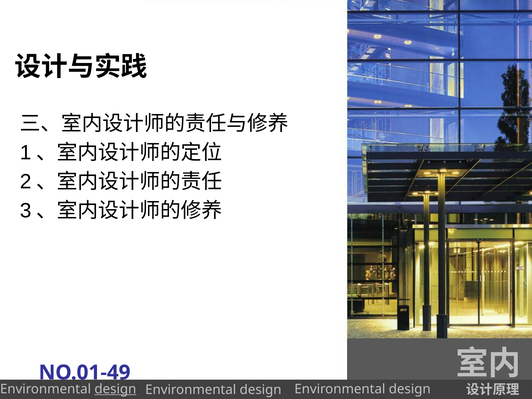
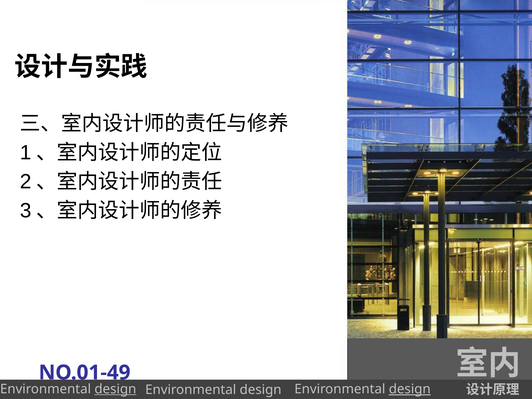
design at (410, 389) underline: none -> present
